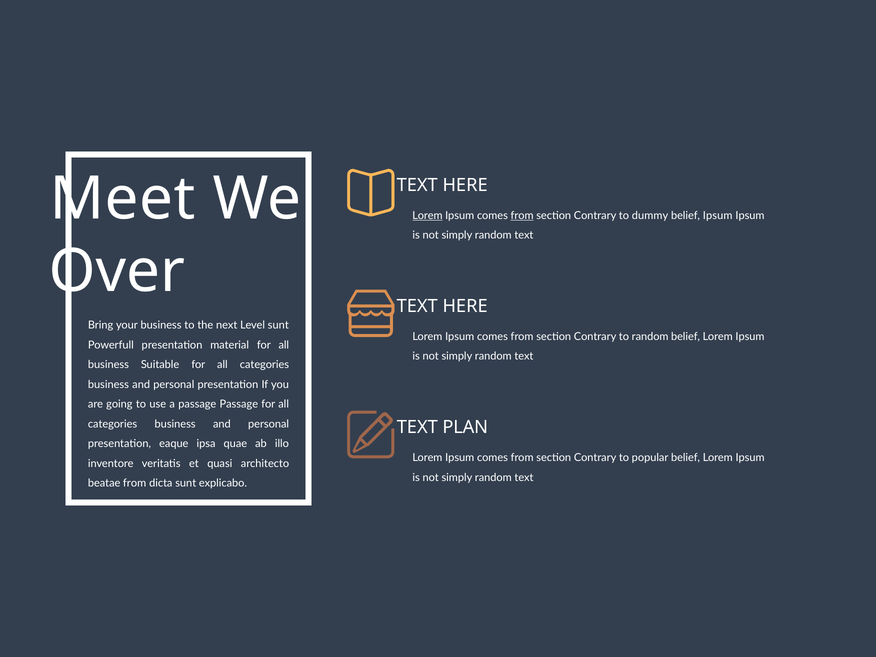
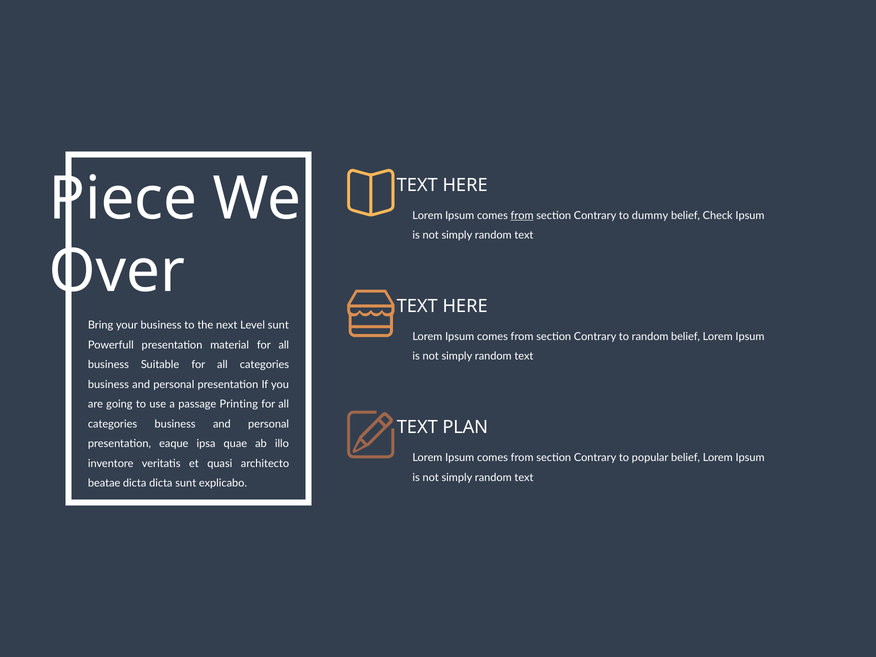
Meet: Meet -> Piece
Lorem at (427, 215) underline: present -> none
belief Ipsum: Ipsum -> Check
passage Passage: Passage -> Printing
beatae from: from -> dicta
